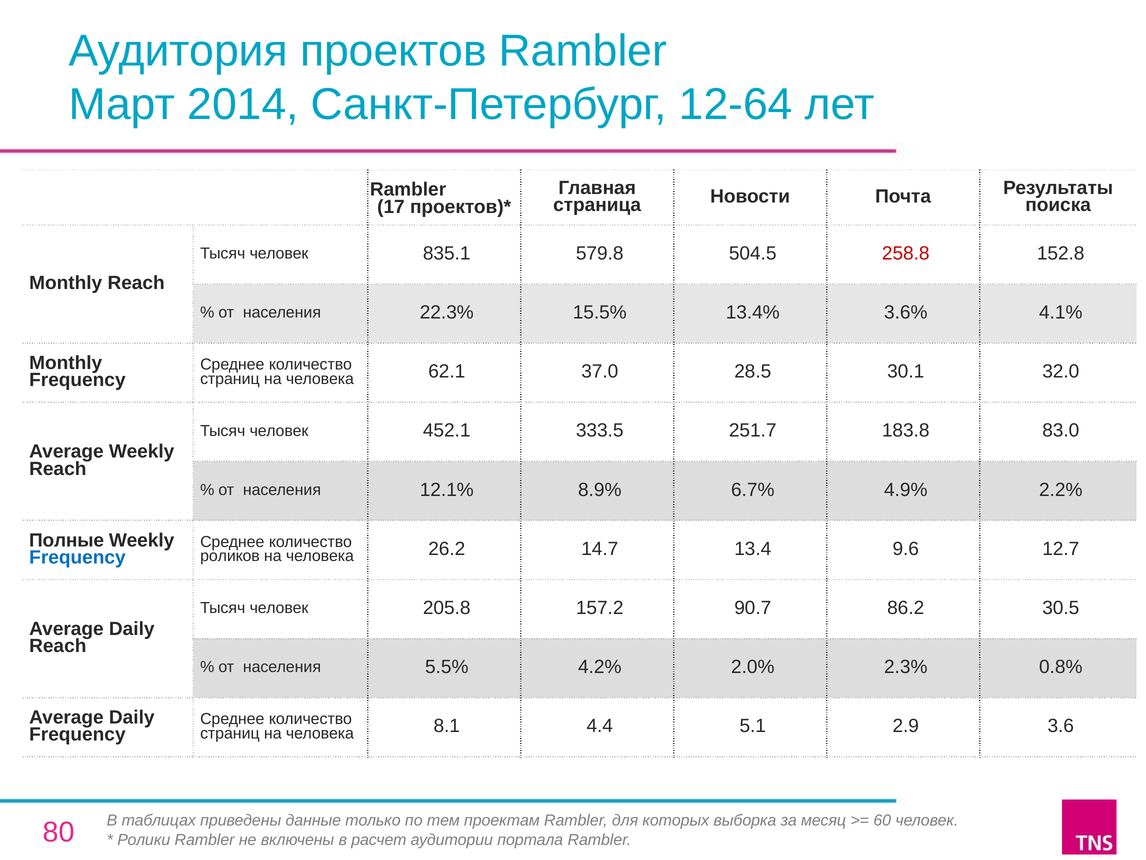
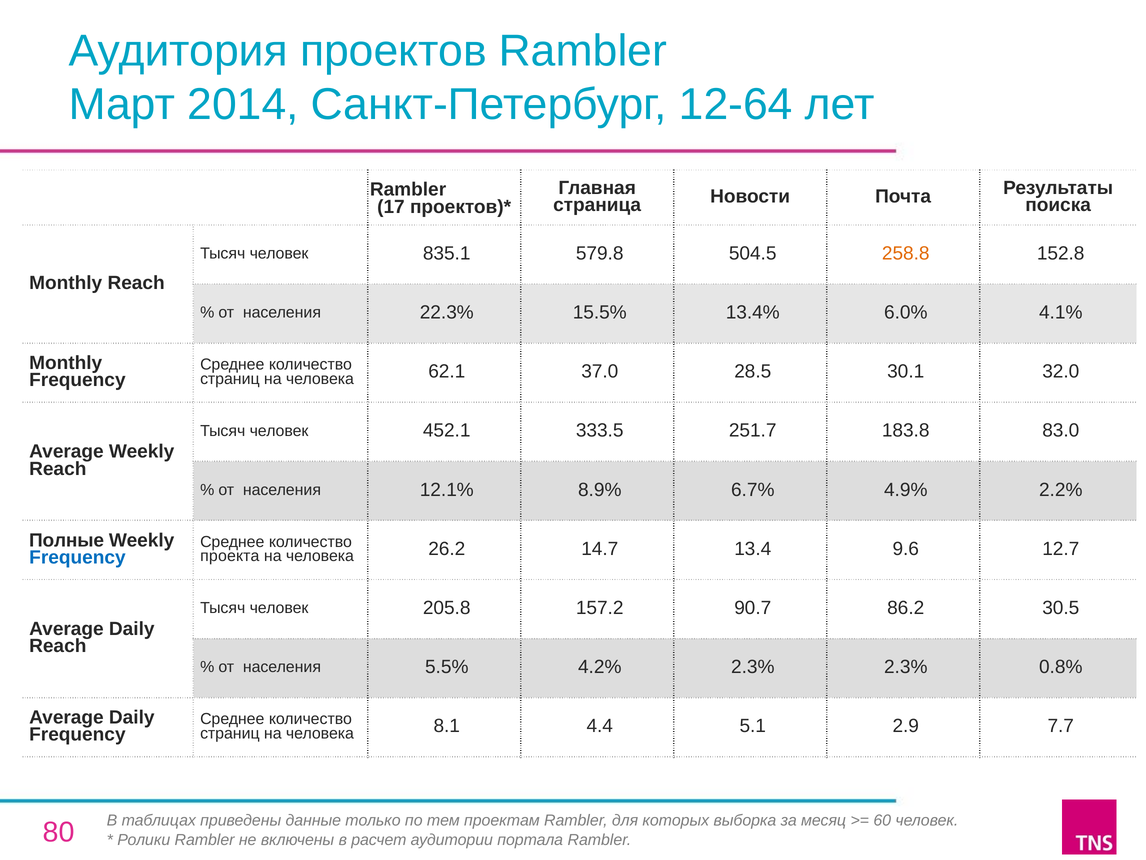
258.8 colour: red -> orange
3.6%: 3.6% -> 6.0%
роликов: роликов -> проекта
4.2% 2.0%: 2.0% -> 2.3%
3.6: 3.6 -> 7.7
